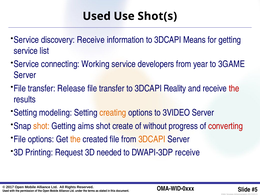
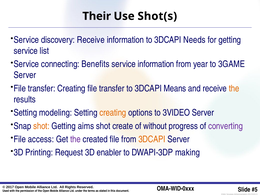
Used at (97, 16): Used -> Their
Means: Means -> Needs
Working: Working -> Benefits
service developers: developers -> information
transfer Release: Release -> Creating
Reality: Reality -> Means
the at (234, 88) colour: red -> orange
converting colour: red -> purple
File options: options -> access
the at (75, 139) colour: orange -> purple
needed: needed -> enabler
DWAPI-3DP receive: receive -> making
